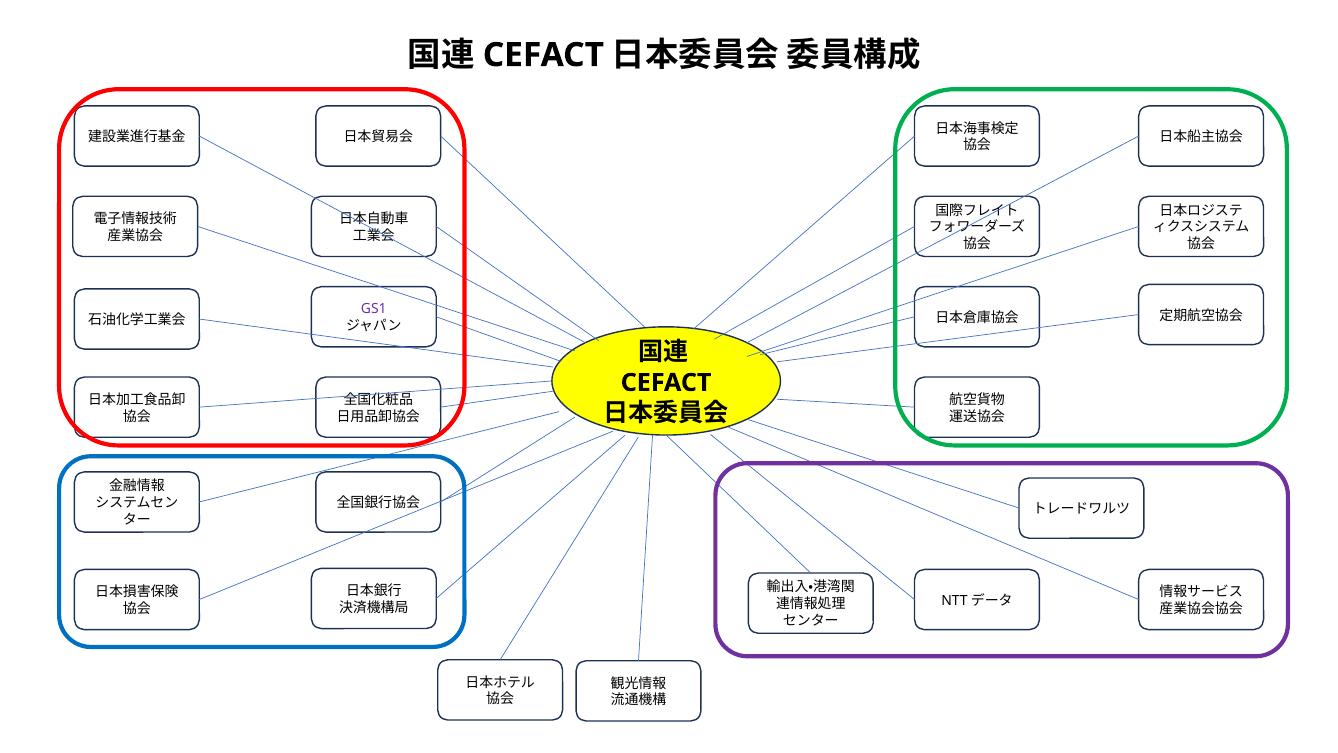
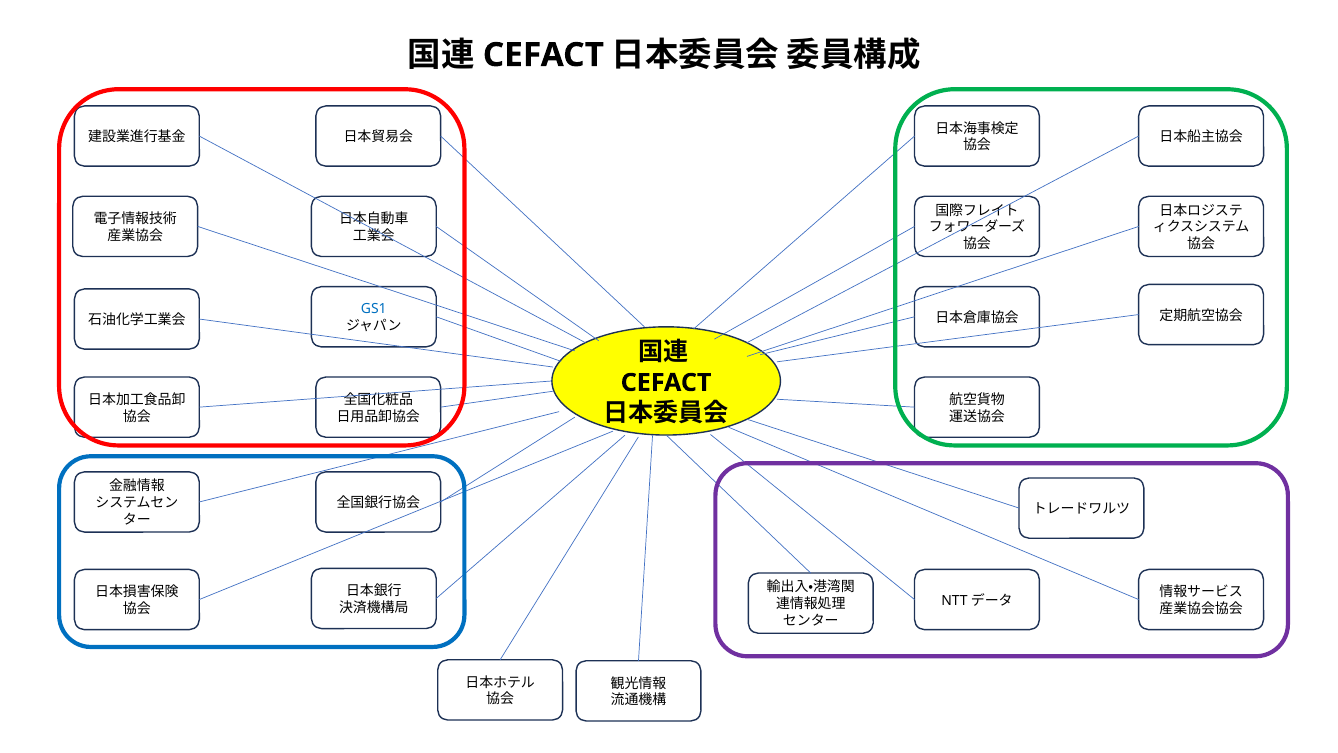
GS1 colour: purple -> blue
